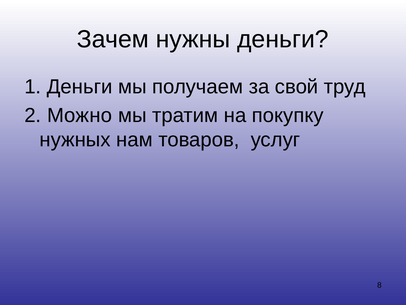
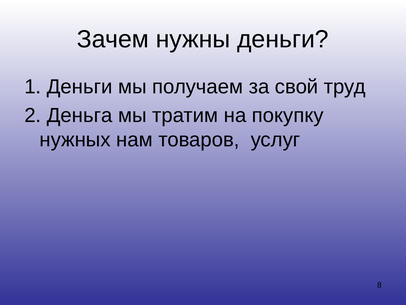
Можно: Можно -> Деньга
